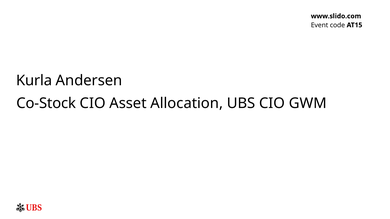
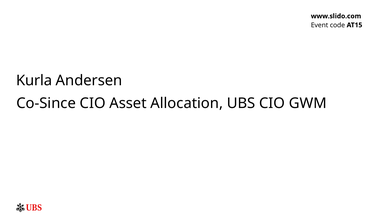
Co-Stock: Co-Stock -> Co-Since
